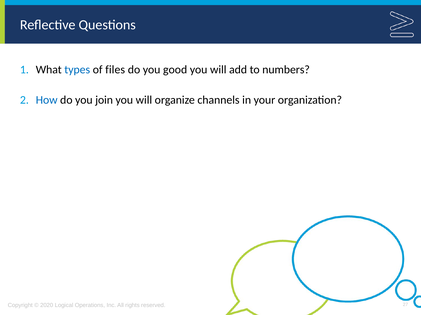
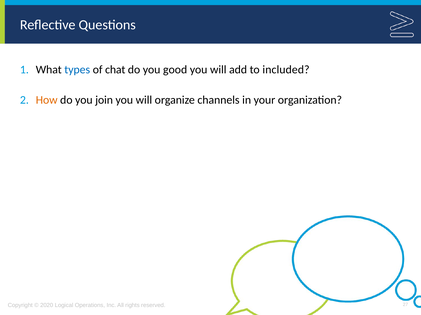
files: files -> chat
numbers: numbers -> included
How colour: blue -> orange
